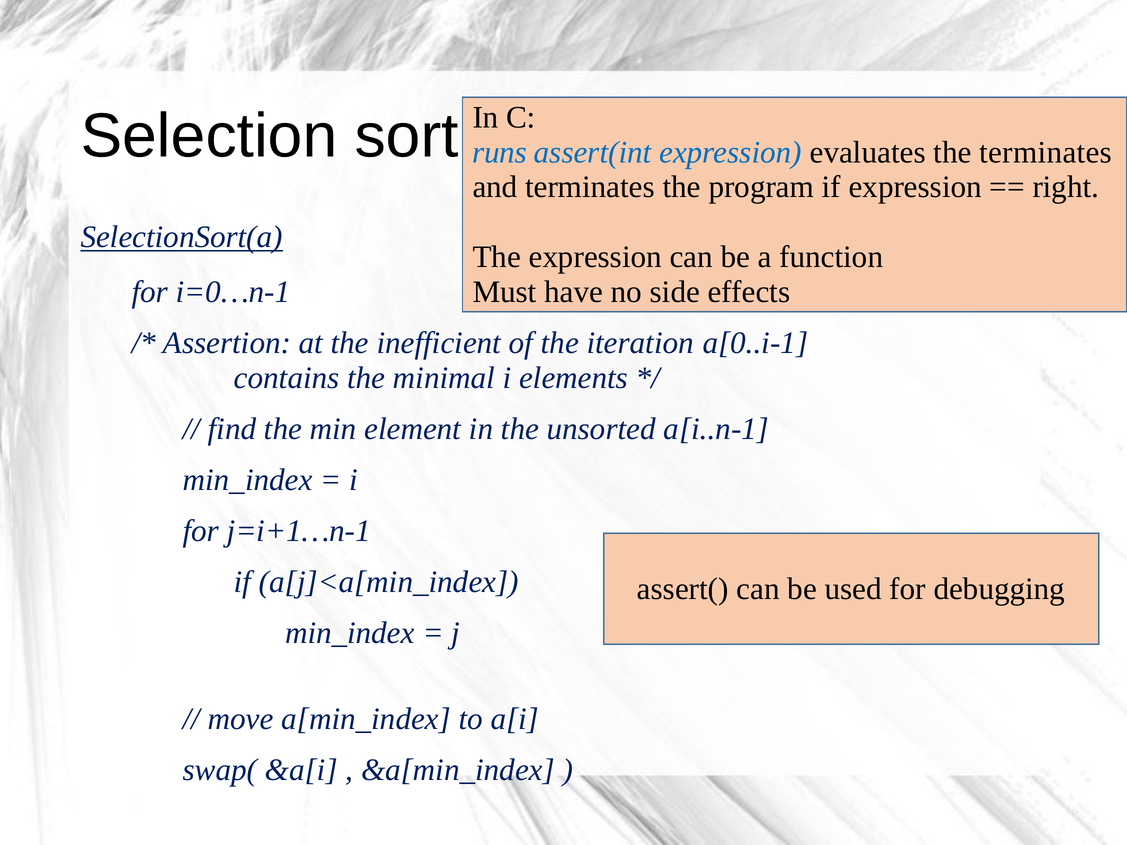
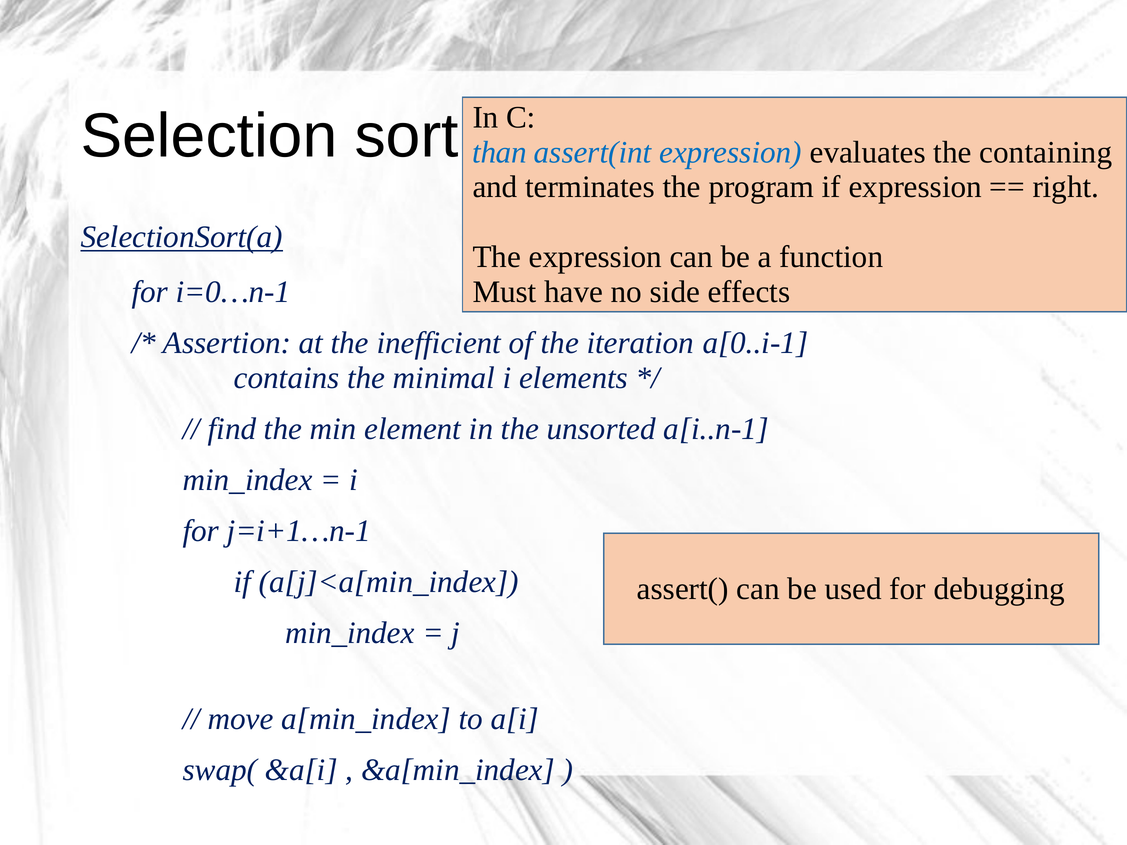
runs: runs -> than
the terminates: terminates -> containing
